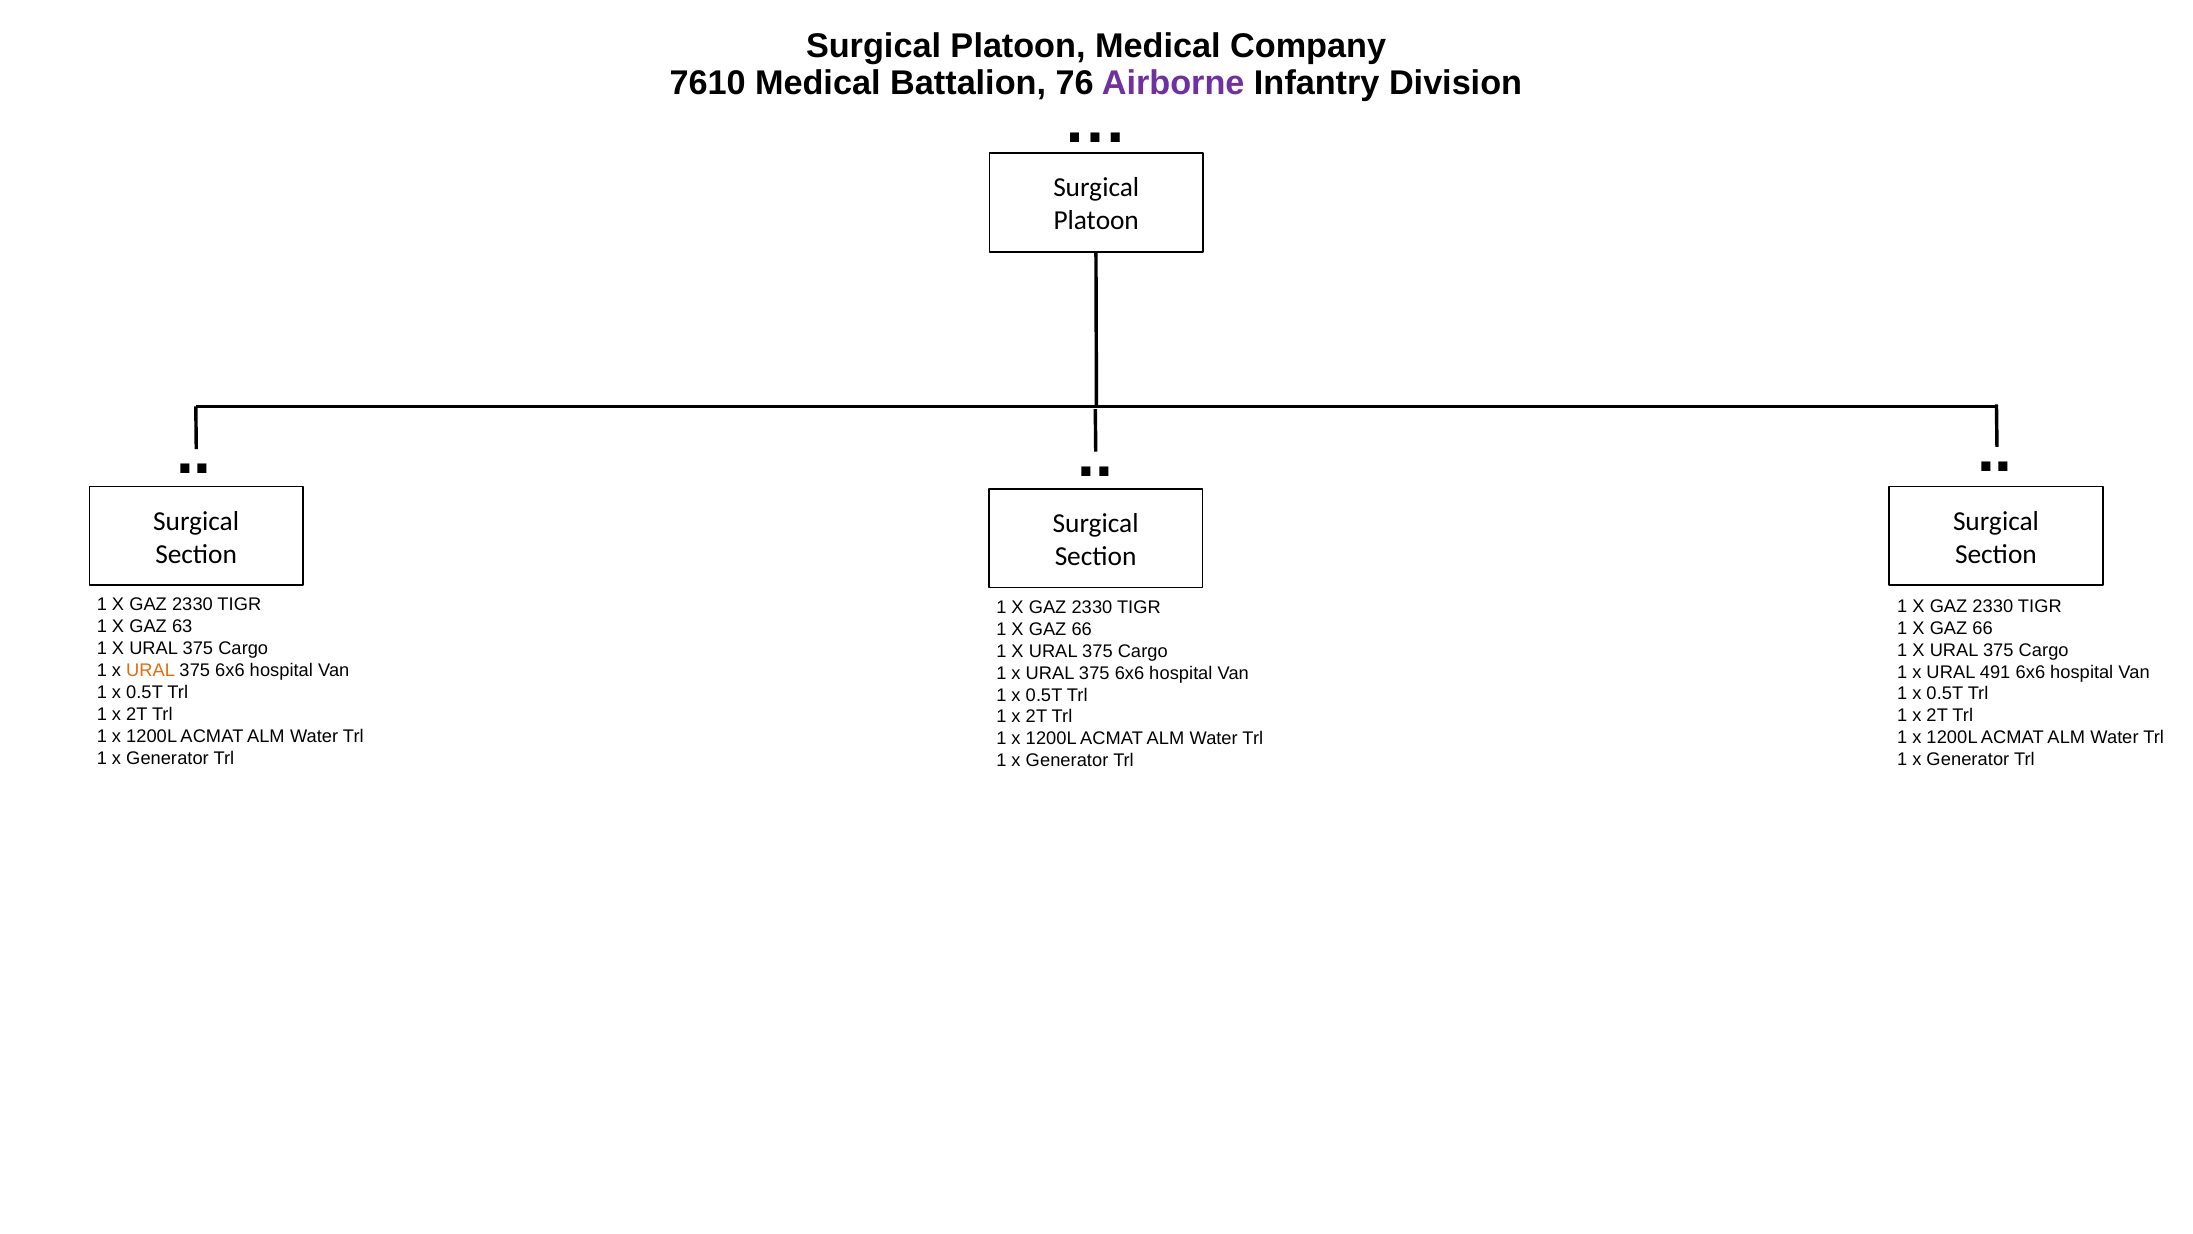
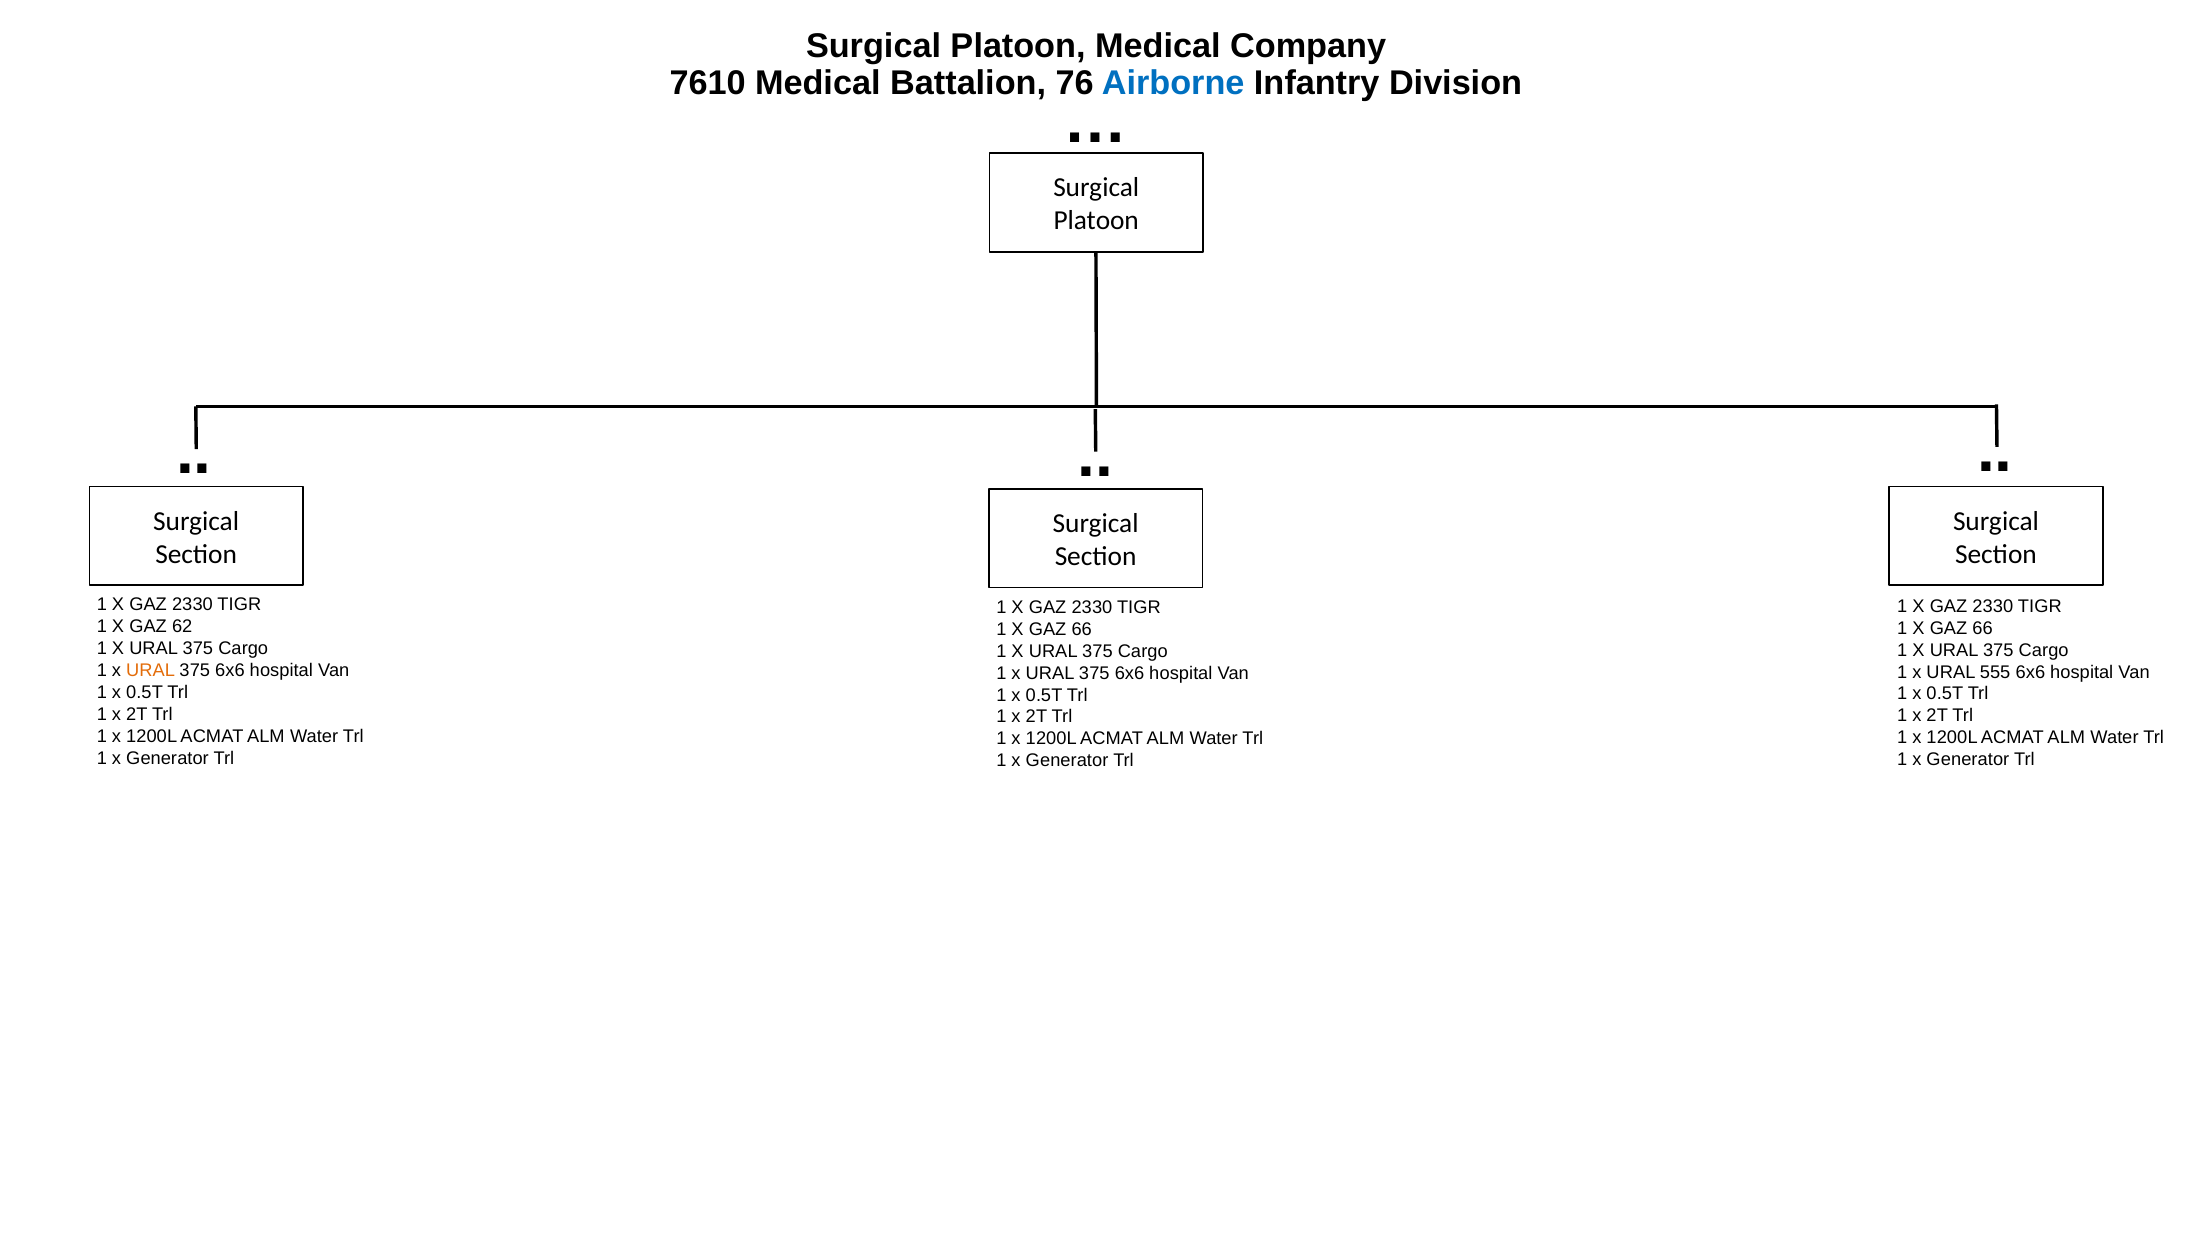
Airborne colour: purple -> blue
63: 63 -> 62
491: 491 -> 555
